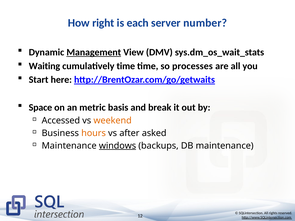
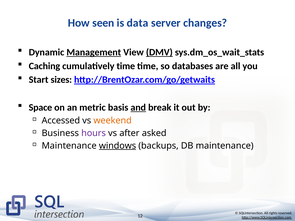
right: right -> seen
each: each -> data
number: number -> changes
DMV underline: none -> present
Waiting: Waiting -> Caching
processes: processes -> databases
here: here -> sizes
and underline: none -> present
hours colour: orange -> purple
